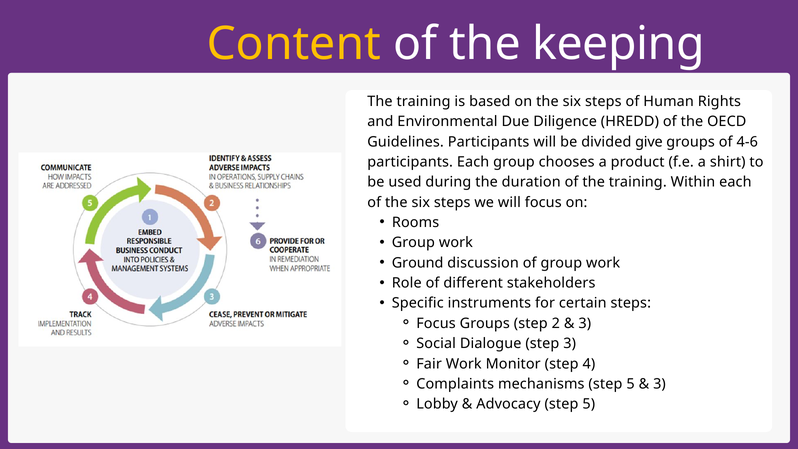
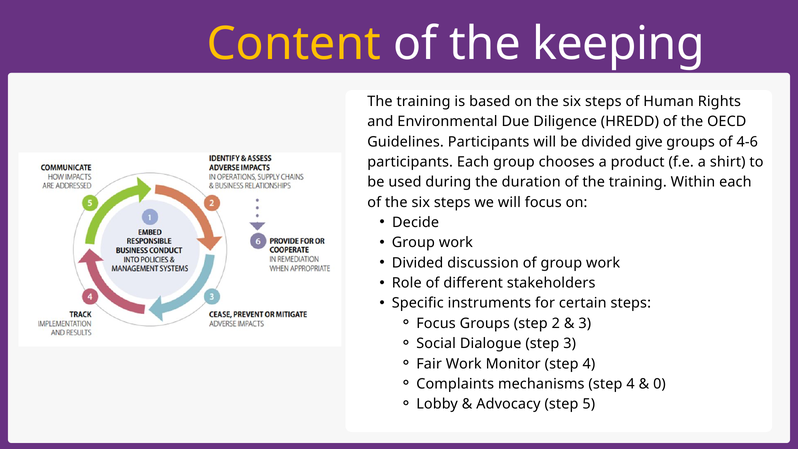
Rooms: Rooms -> Decide
Ground at (418, 263): Ground -> Divided
mechanisms step 5: 5 -> 4
3 at (659, 384): 3 -> 0
